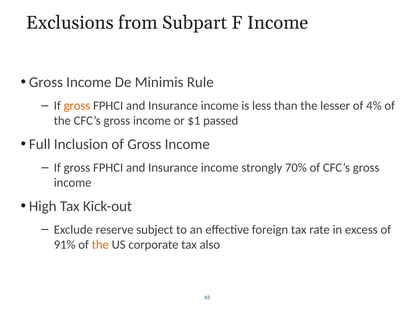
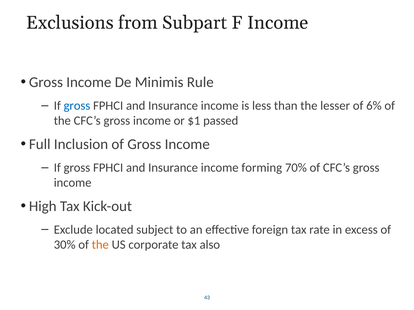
gross at (77, 106) colour: orange -> blue
4%: 4% -> 6%
strongly: strongly -> forming
reserve: reserve -> located
91%: 91% -> 30%
